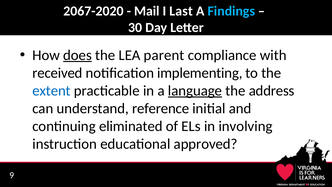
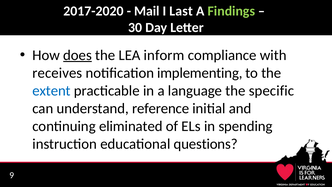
2067-2020: 2067-2020 -> 2017-2020
Findings colour: light blue -> light green
parent: parent -> inform
received: received -> receives
language underline: present -> none
address: address -> specific
involving: involving -> spending
approved: approved -> questions
